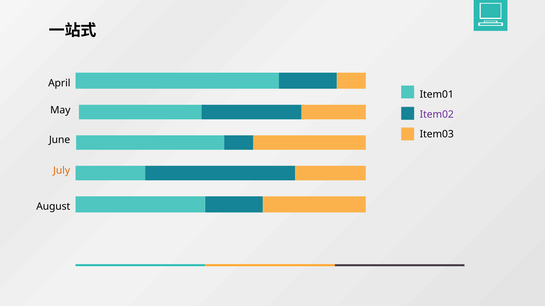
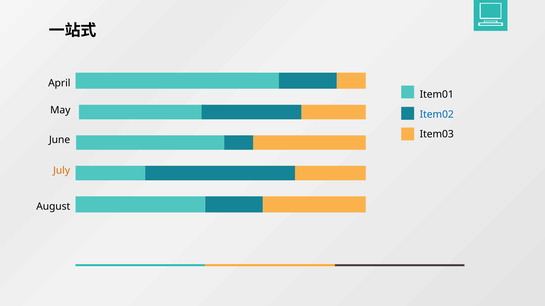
Item02 colour: purple -> blue
